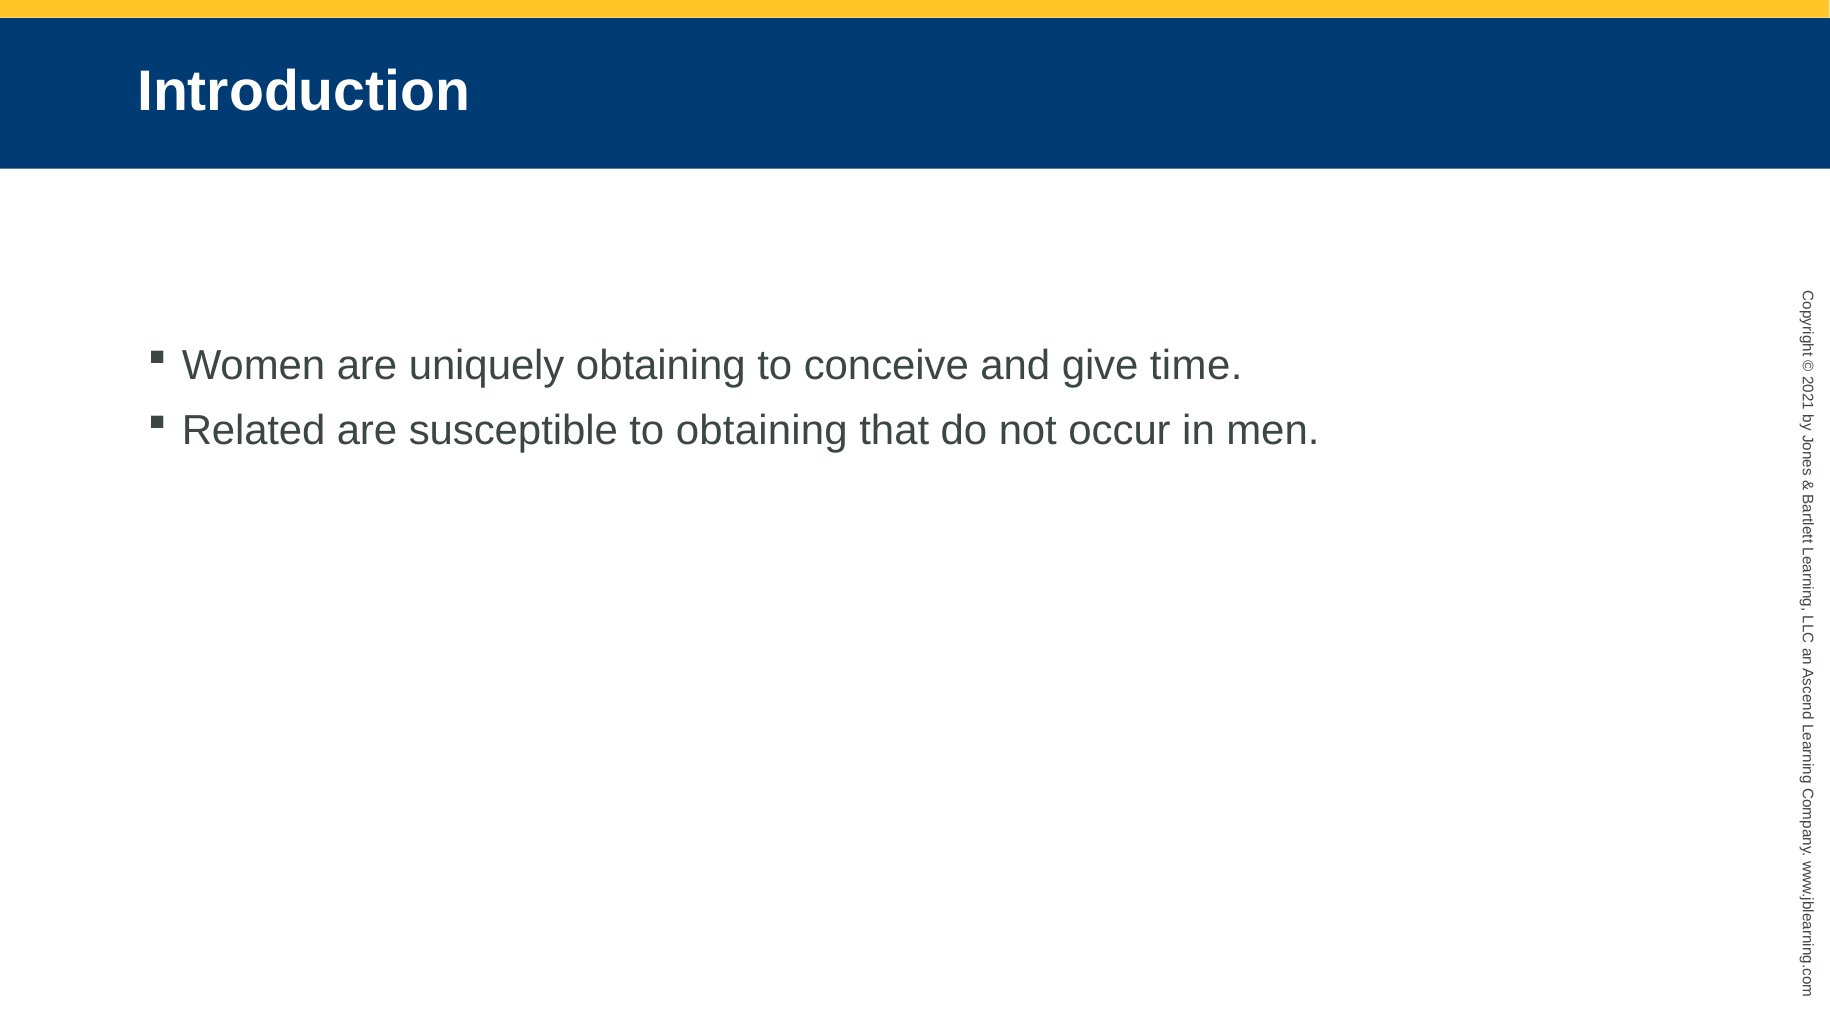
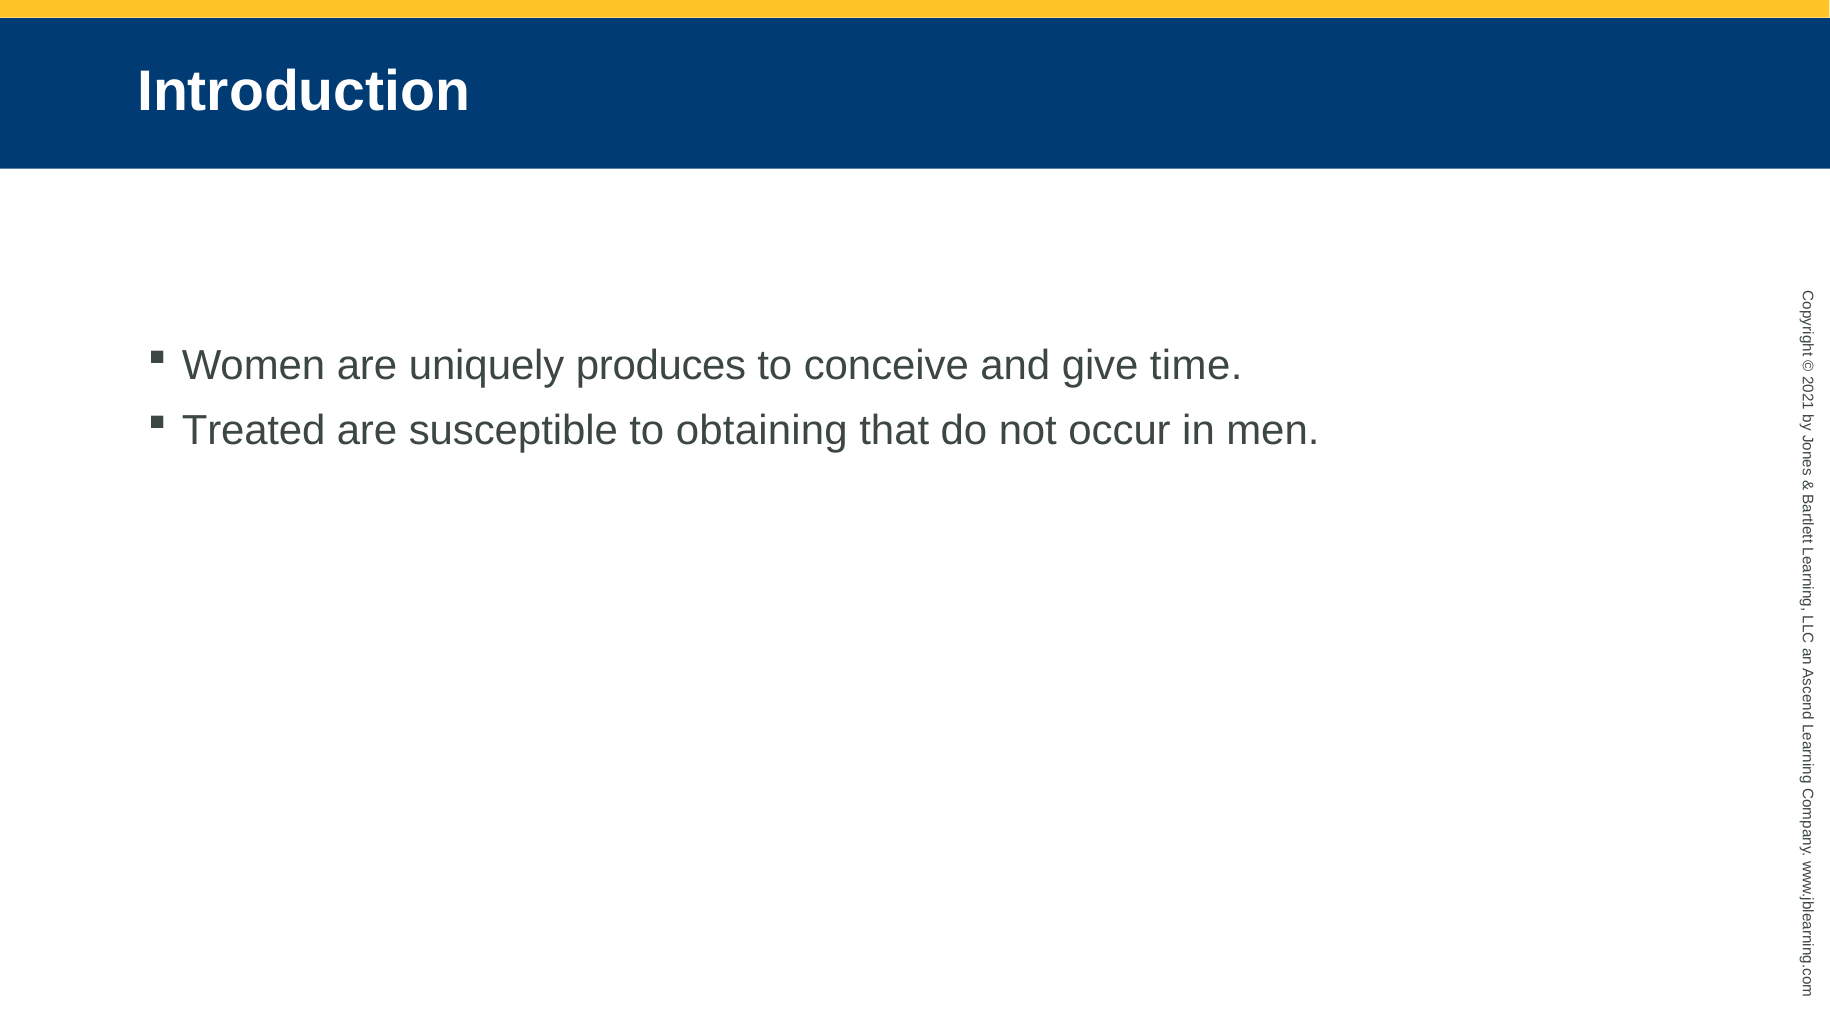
uniquely obtaining: obtaining -> produces
Related: Related -> Treated
